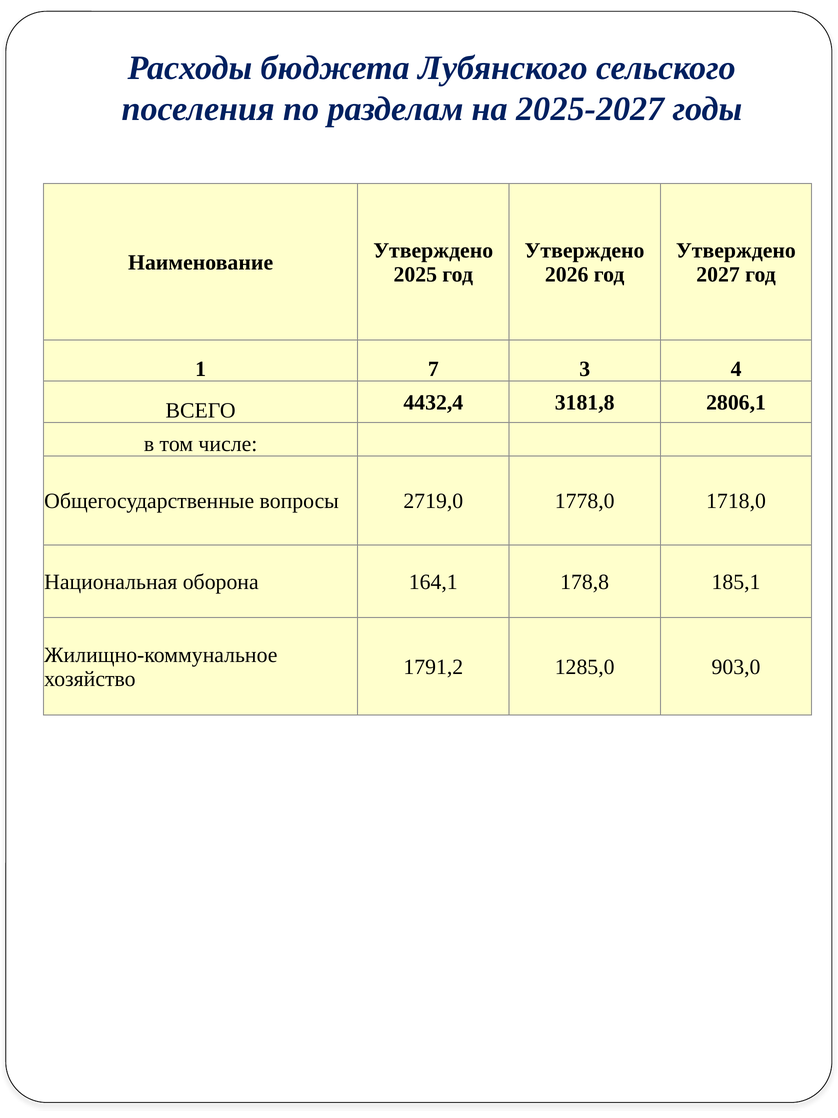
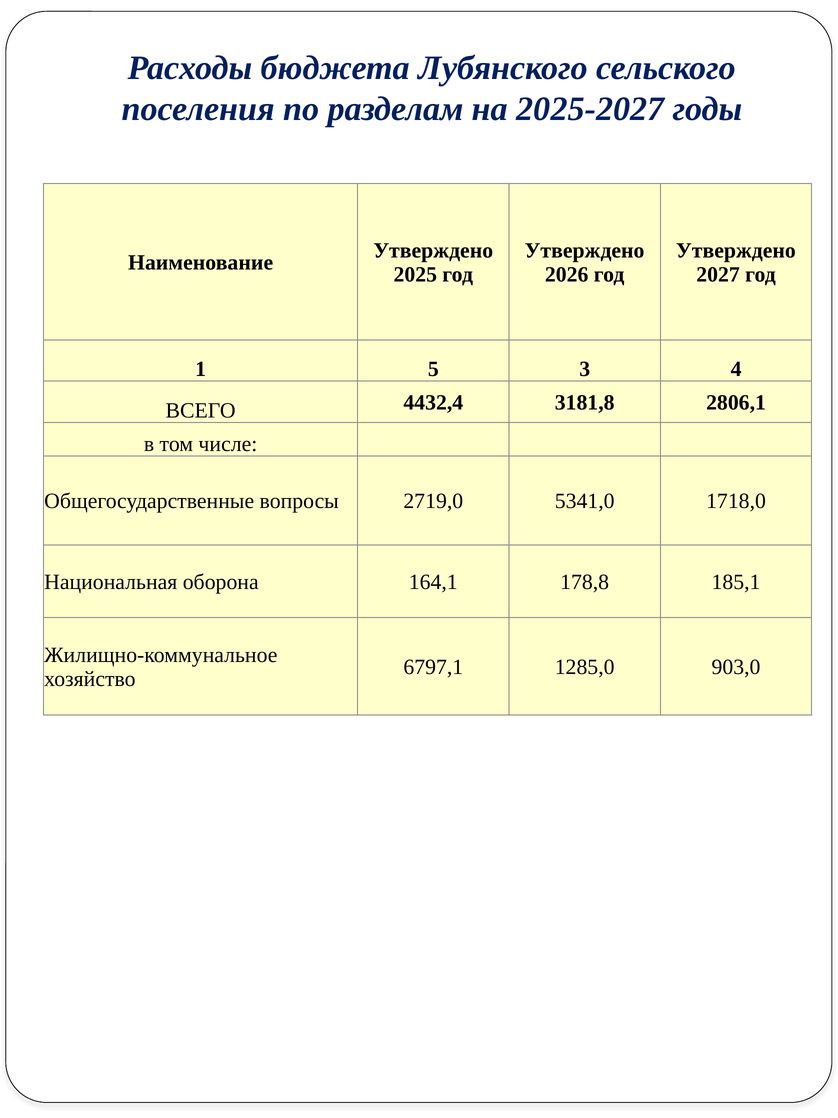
7: 7 -> 5
1778,0: 1778,0 -> 5341,0
1791,2: 1791,2 -> 6797,1
